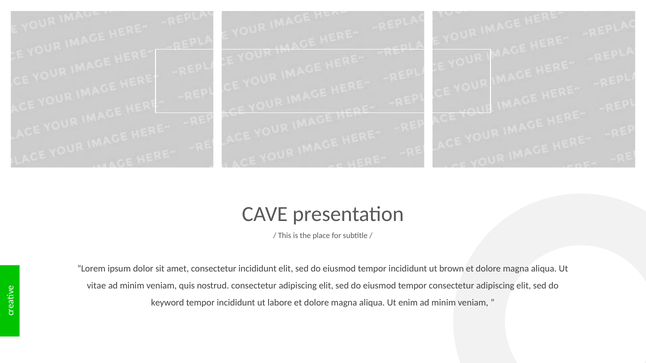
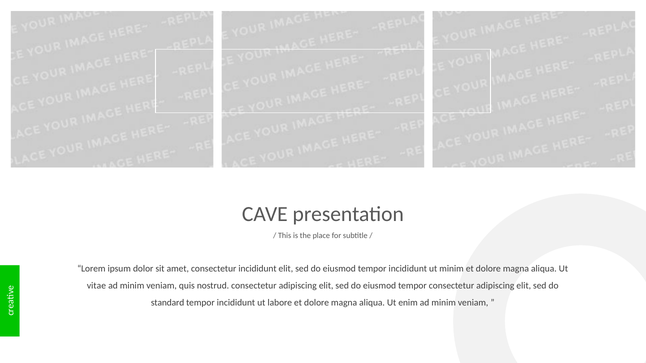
ut brown: brown -> minim
keyword: keyword -> standard
